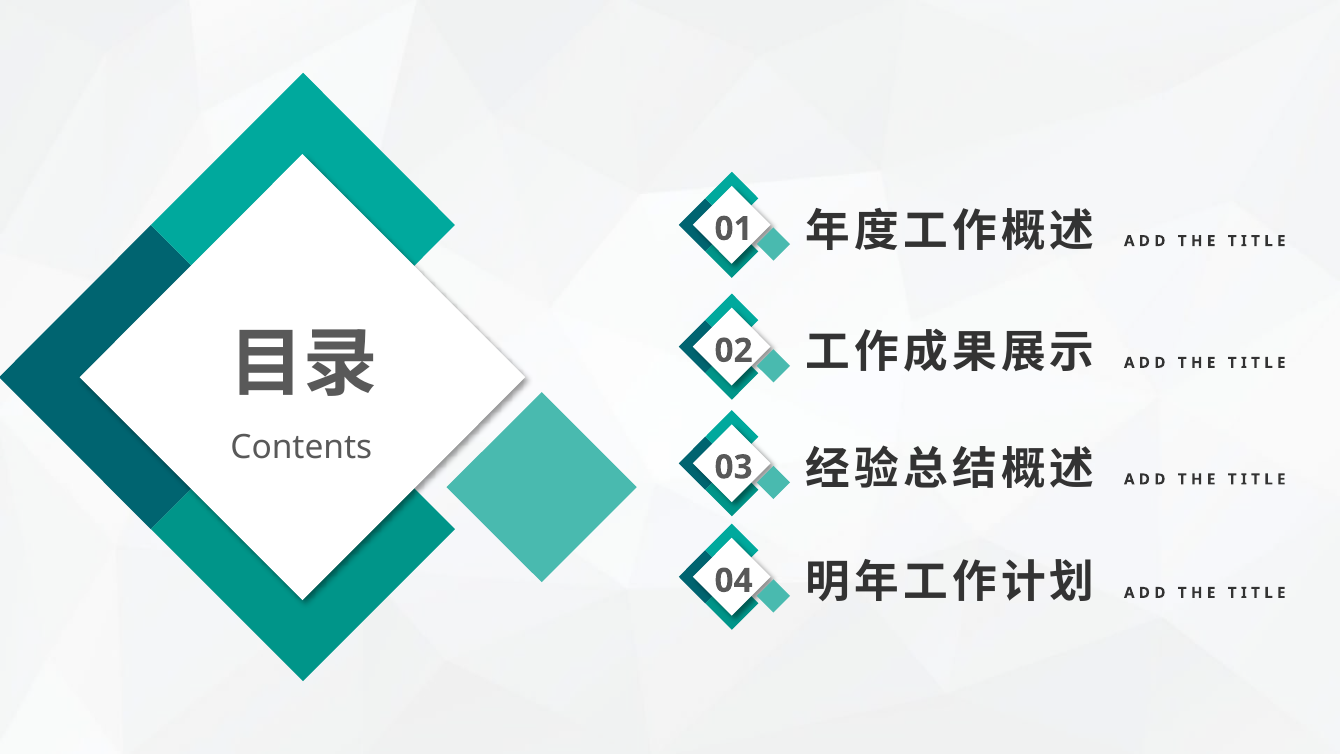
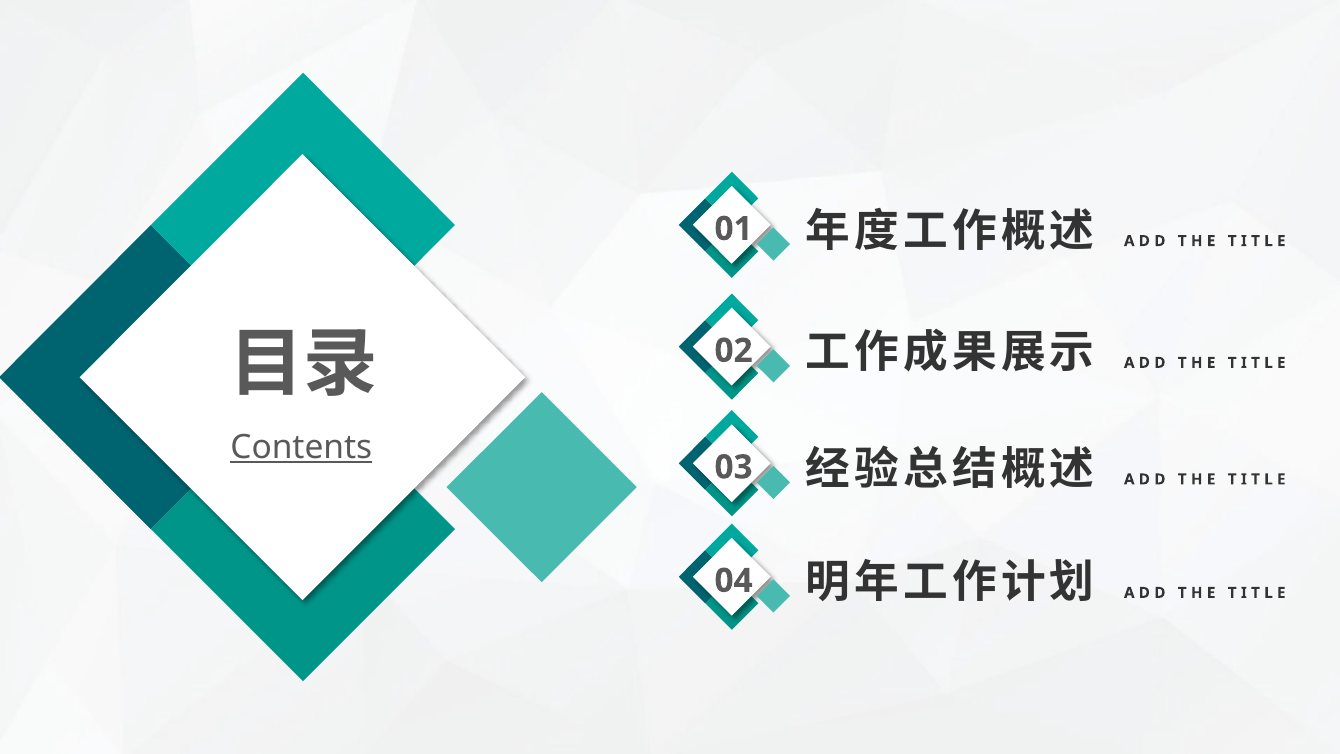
Contents underline: none -> present
